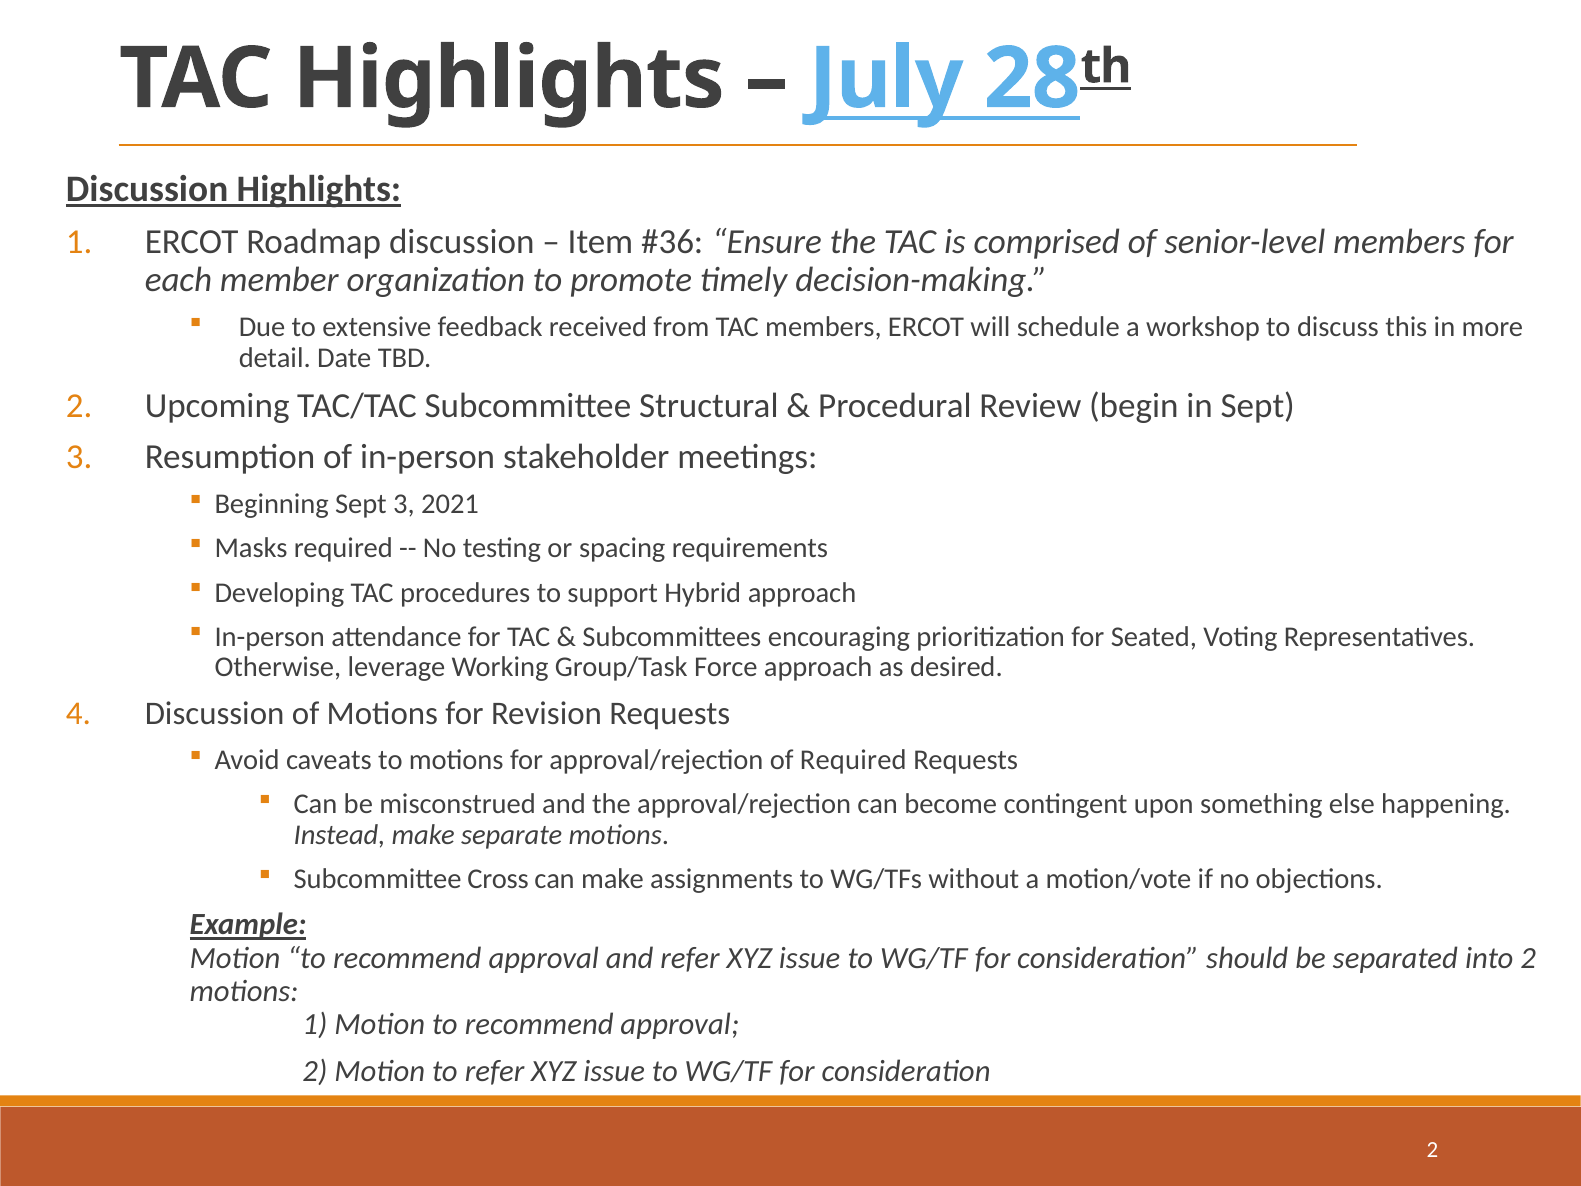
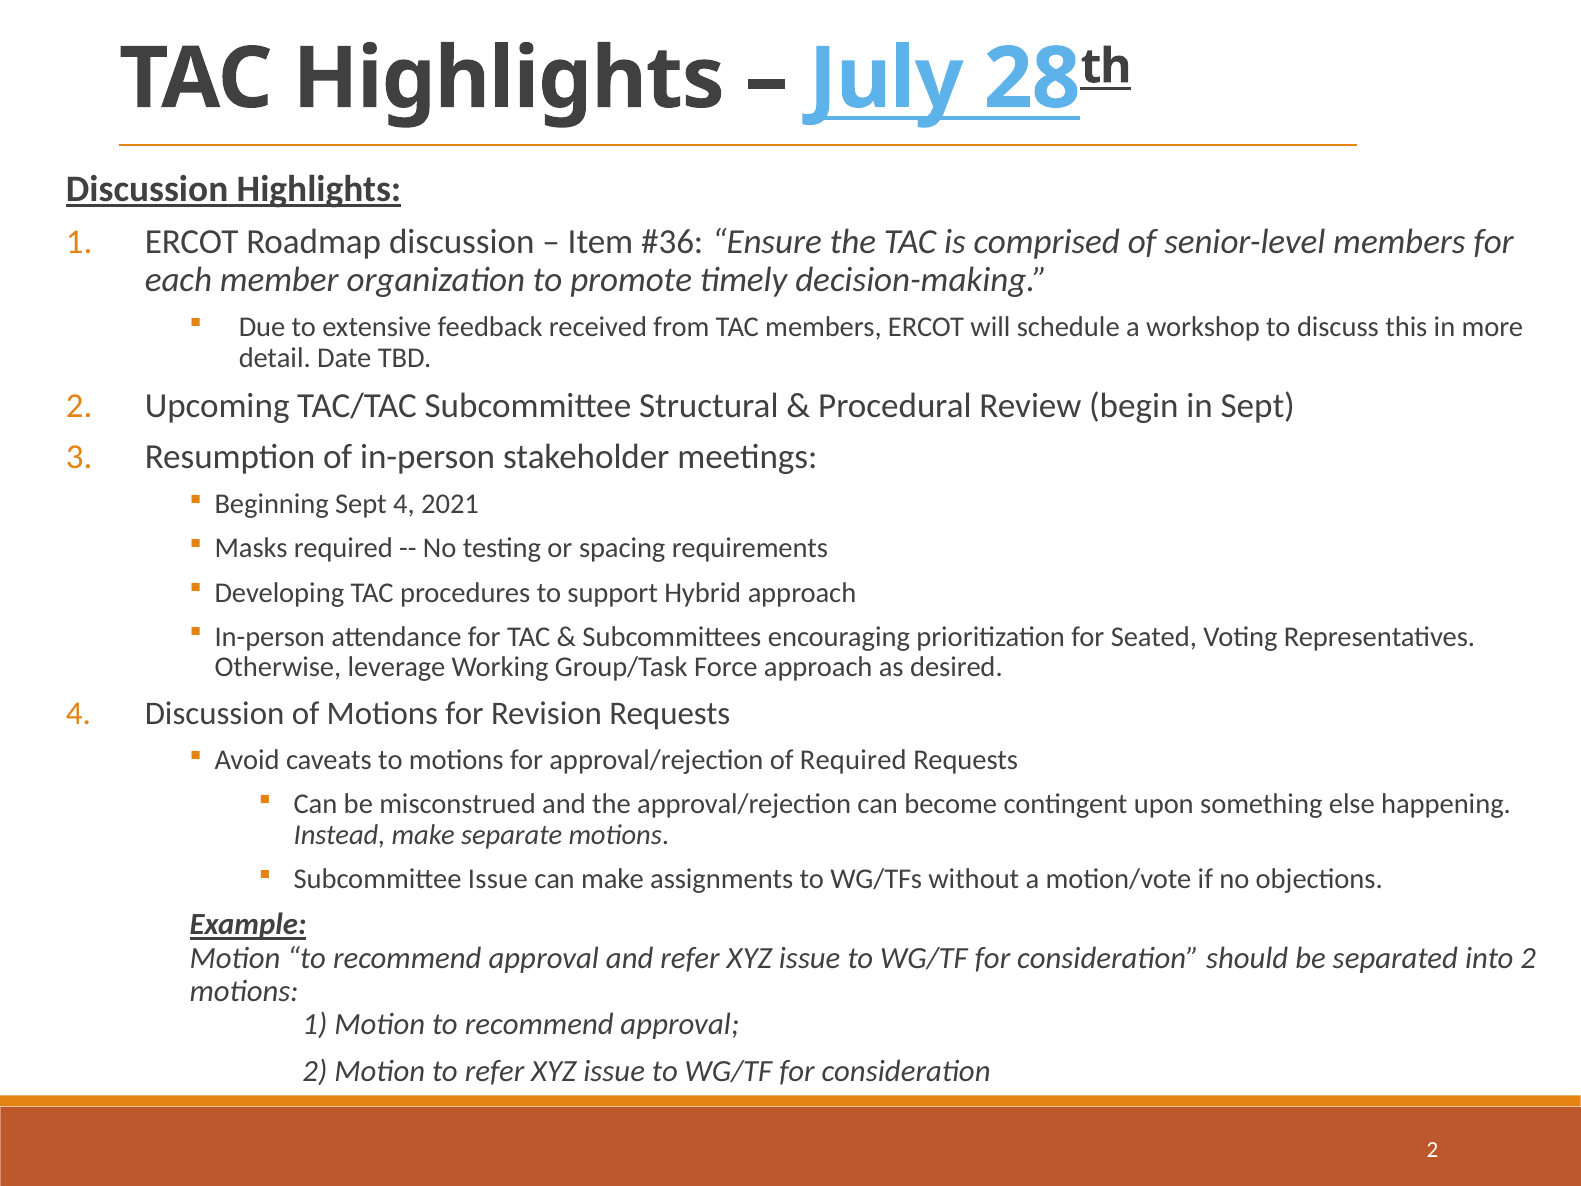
Beginning Sept 3: 3 -> 4
Subcommittee Cross: Cross -> Issue
